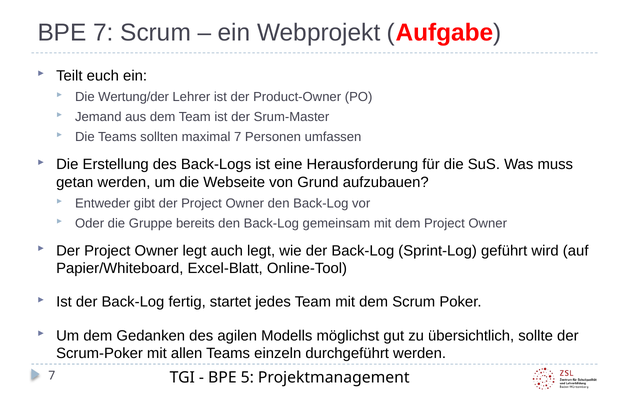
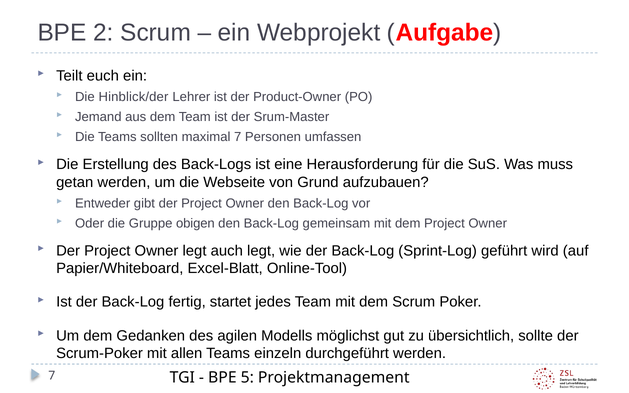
BPE 7: 7 -> 2
Wertung/der: Wertung/der -> Hinblick/der
bereits: bereits -> obigen
